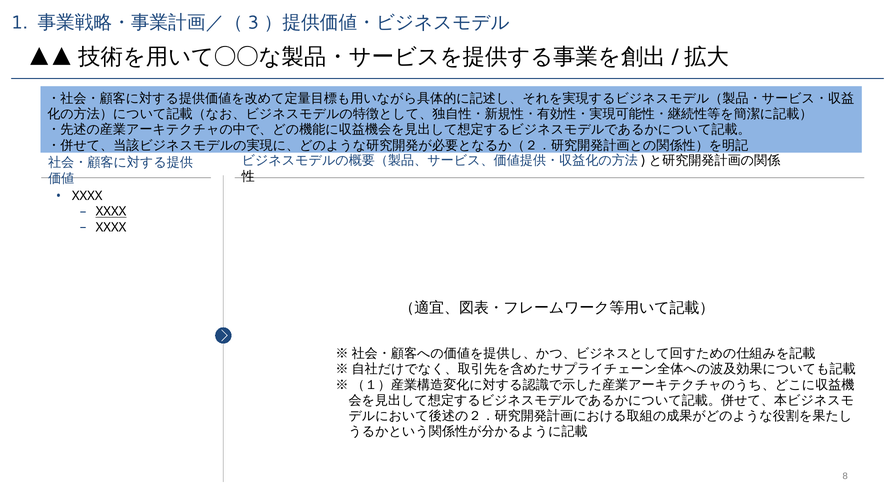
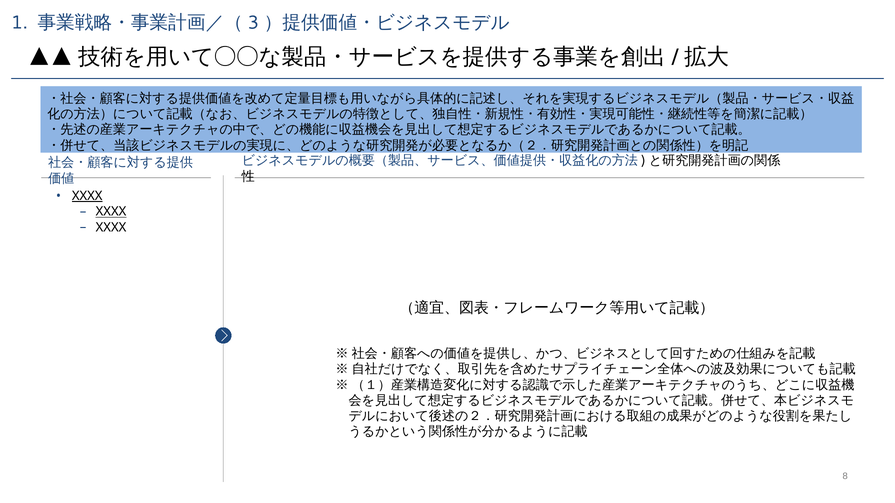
XXXX at (87, 196) underline: none -> present
